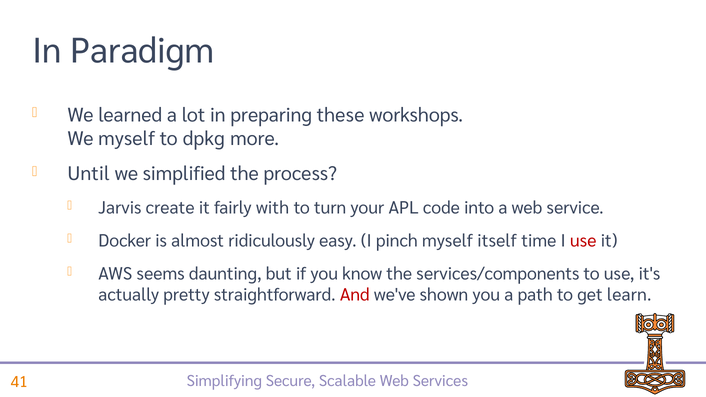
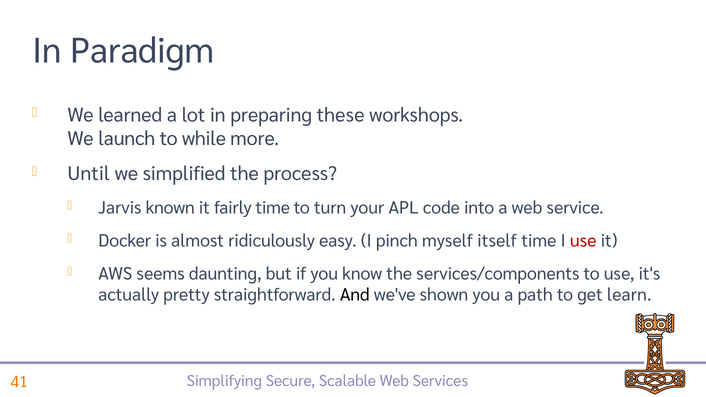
We myself: myself -> launch
dpkg: dpkg -> while
create: create -> known
fairly with: with -> time
And colour: red -> black
